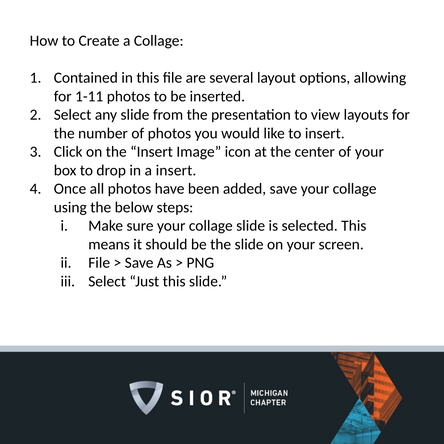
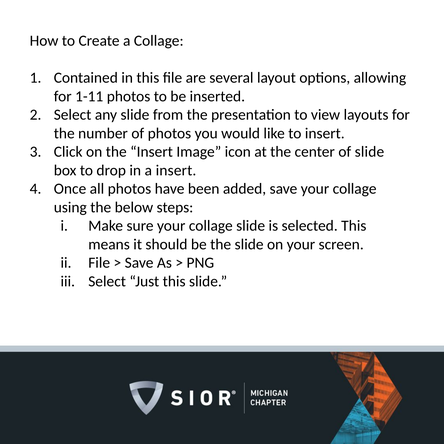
of your: your -> slide
